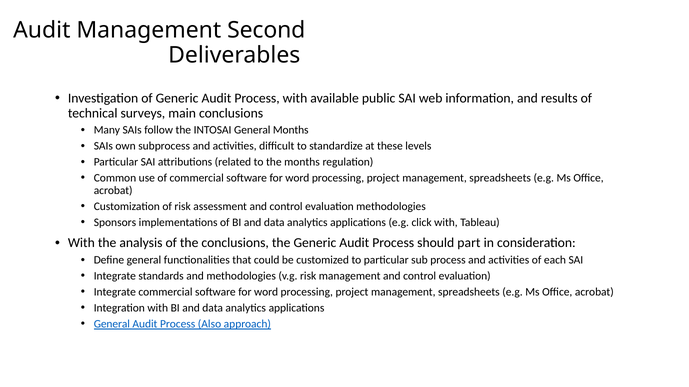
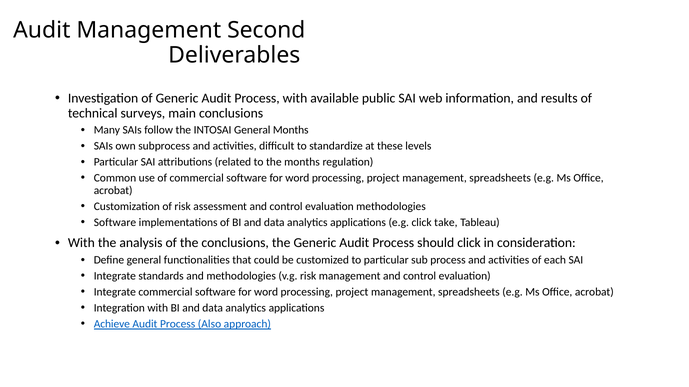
Sponsors at (115, 223): Sponsors -> Software
click with: with -> take
should part: part -> click
General at (112, 325): General -> Achieve
